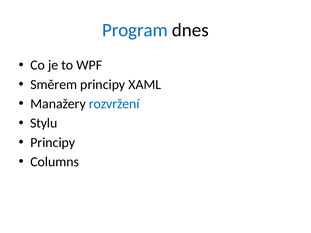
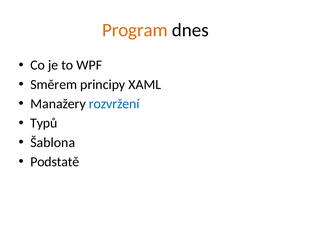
Program colour: blue -> orange
Stylu: Stylu -> Typů
Principy at (53, 143): Principy -> Šablona
Columns: Columns -> Podstatě
